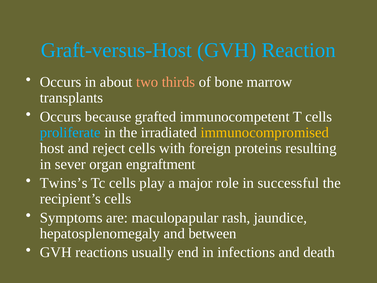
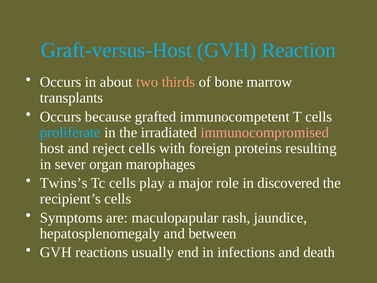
immunocompromised colour: yellow -> pink
engraftment: engraftment -> marophages
successful: successful -> discovered
